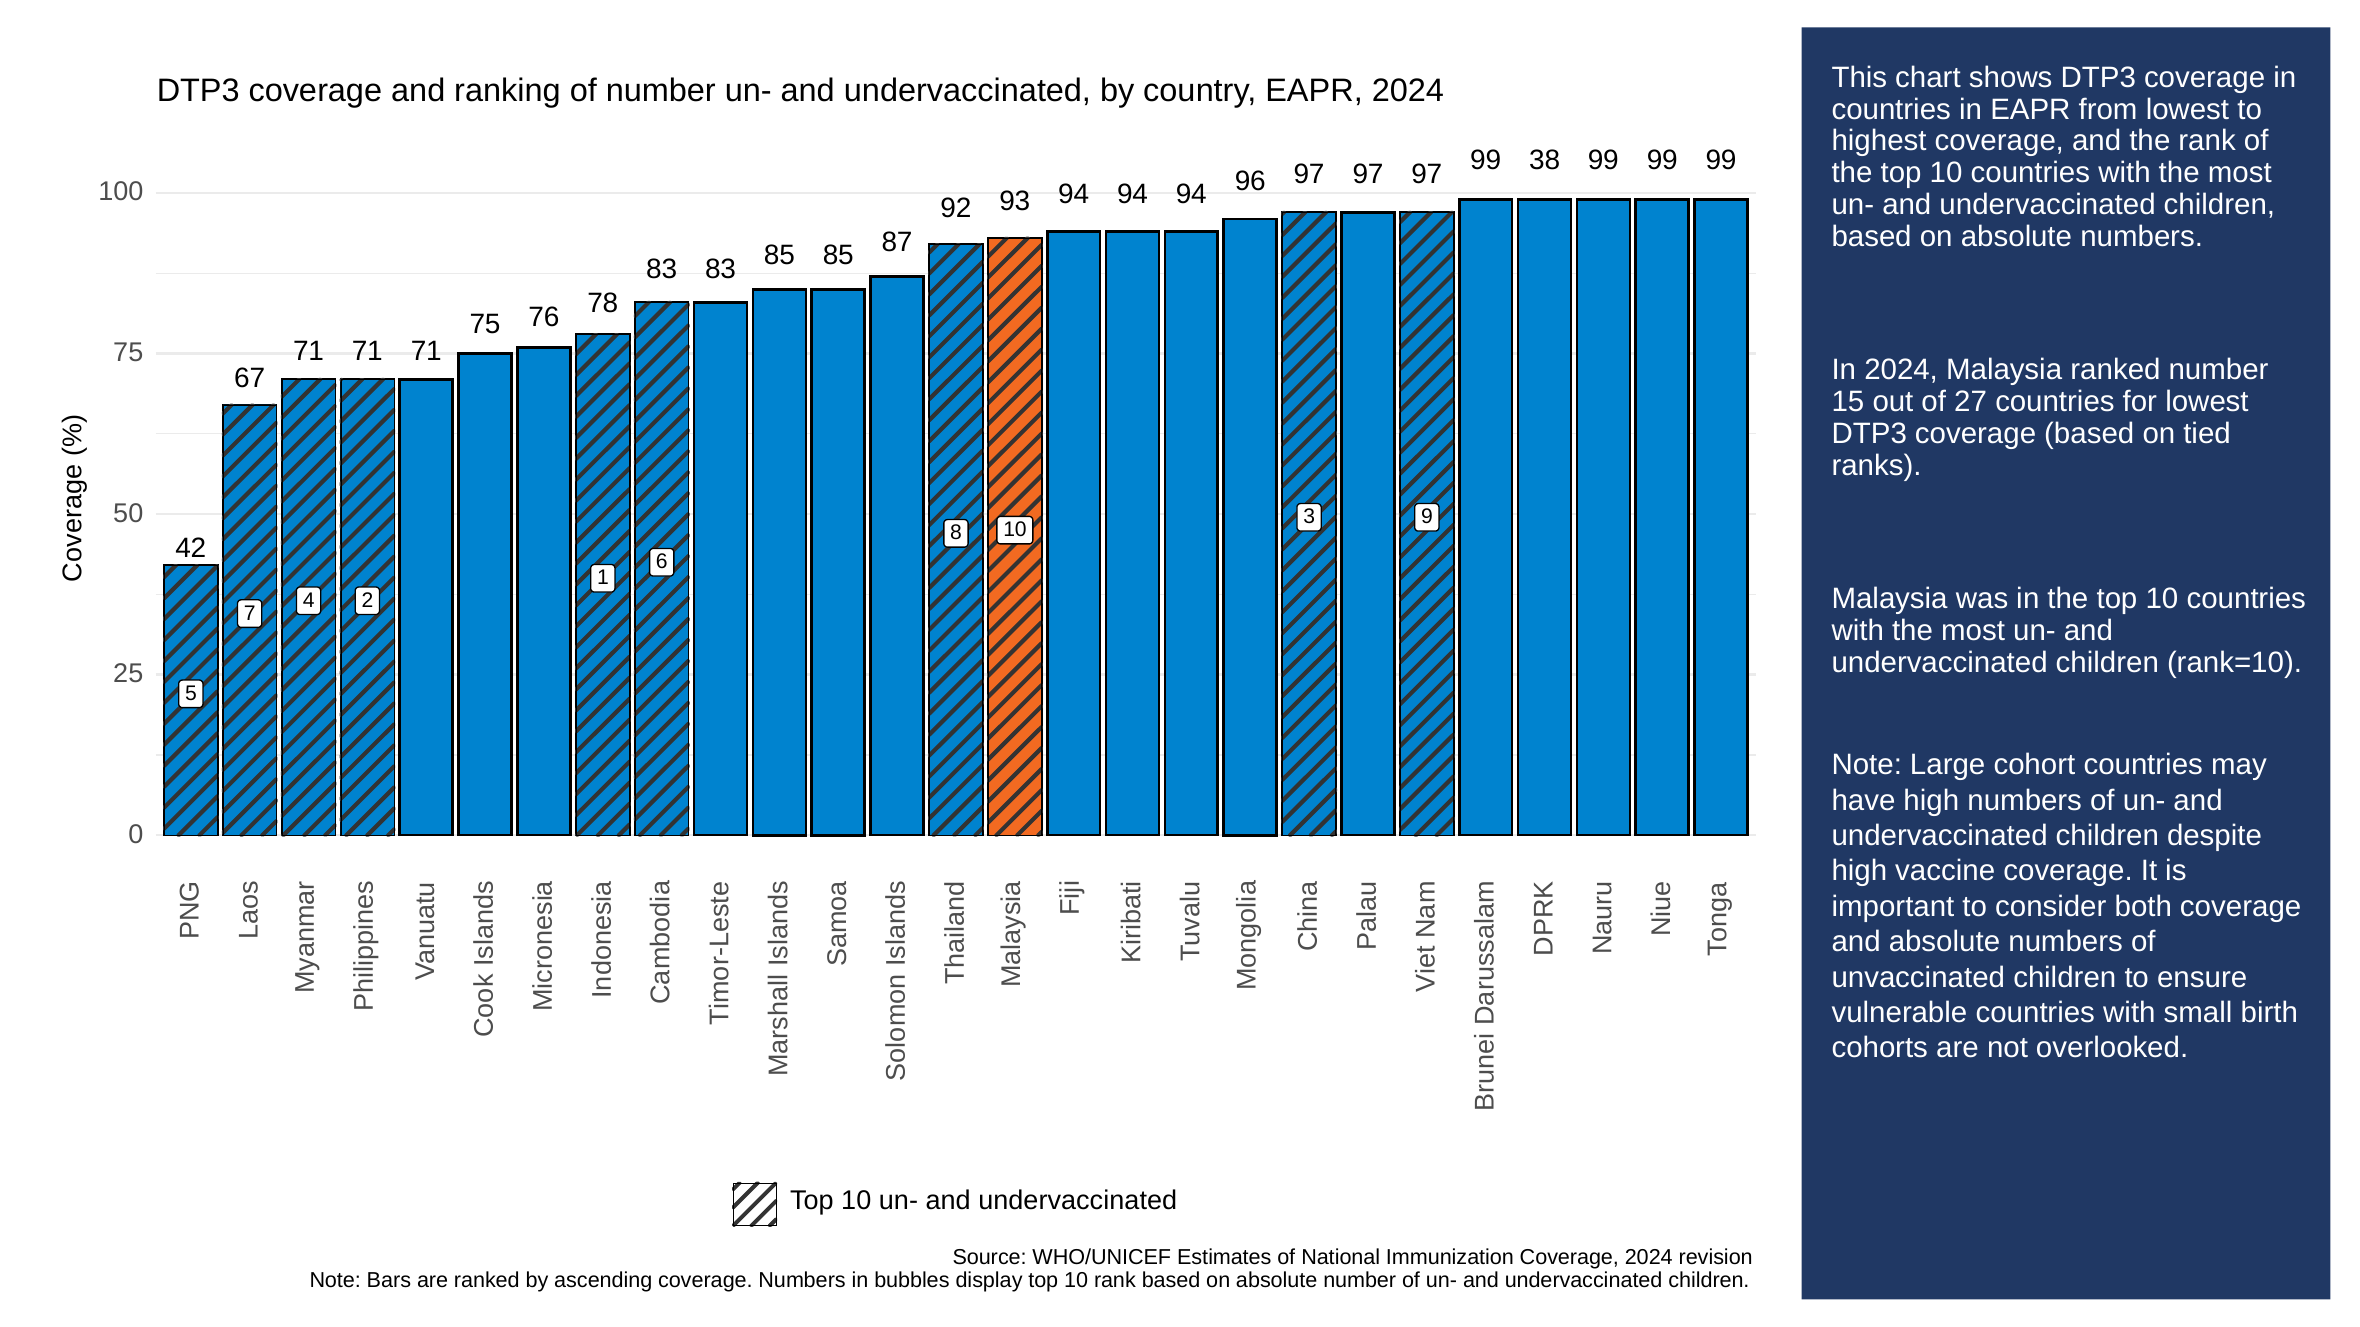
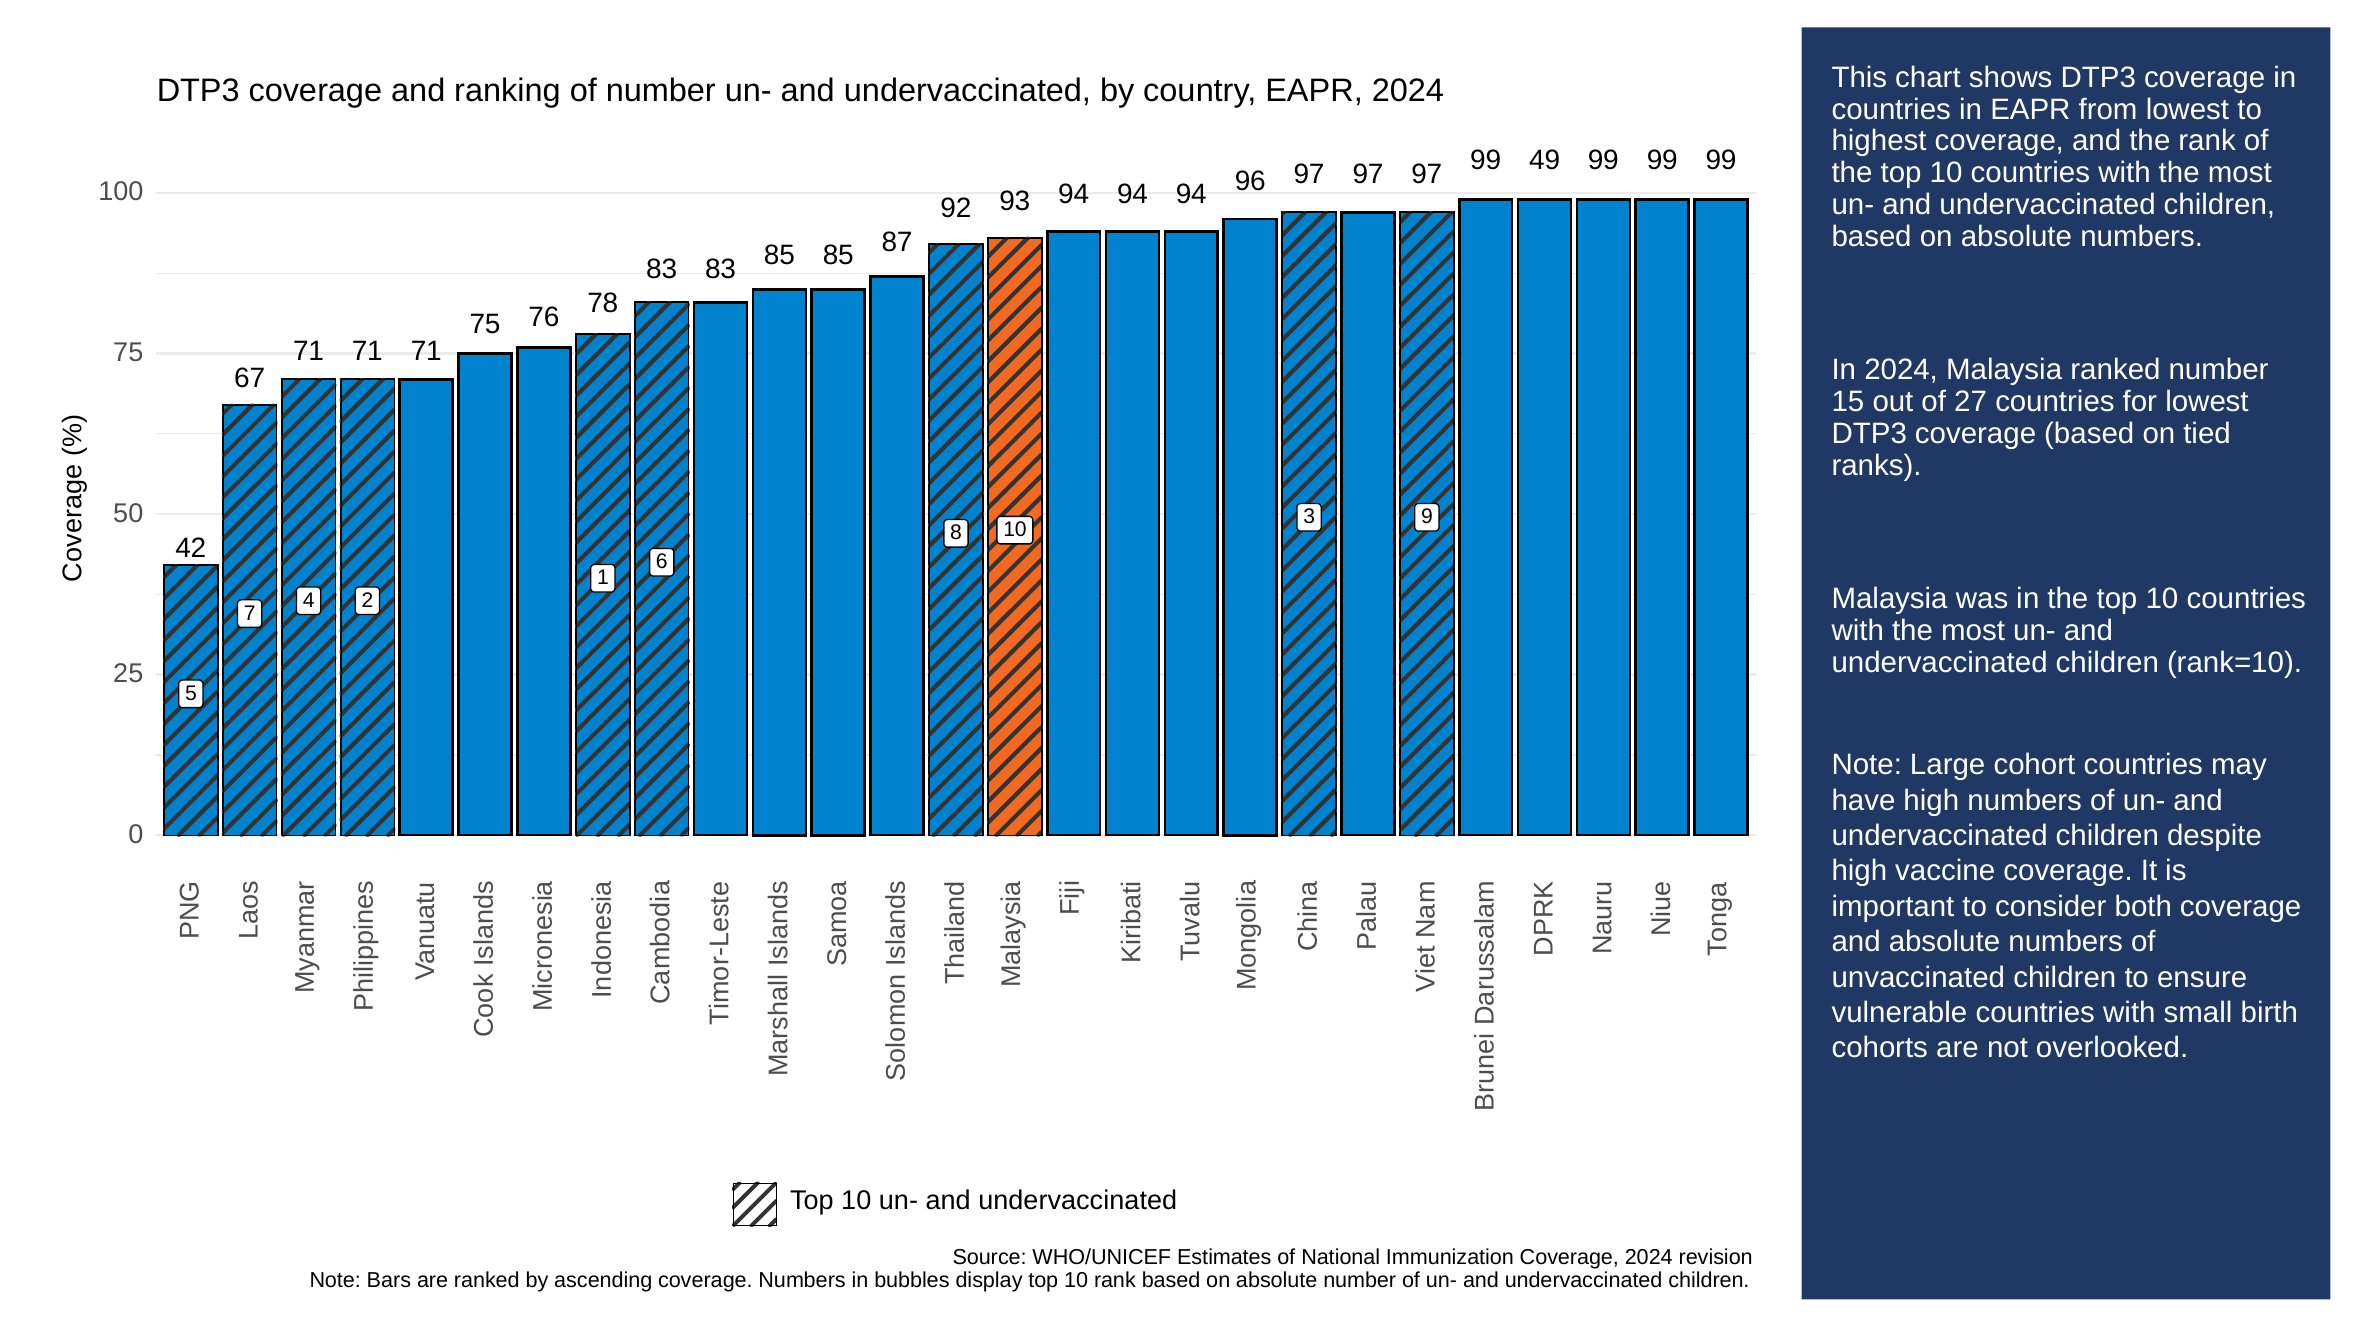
38: 38 -> 49
